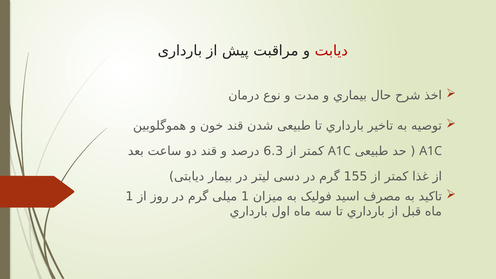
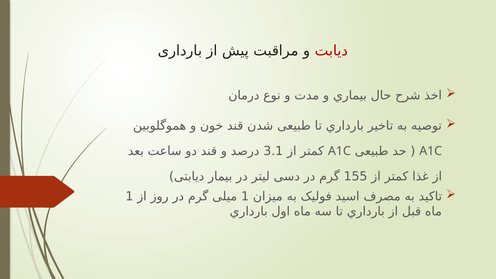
6.3: 6.3 -> 3.1
